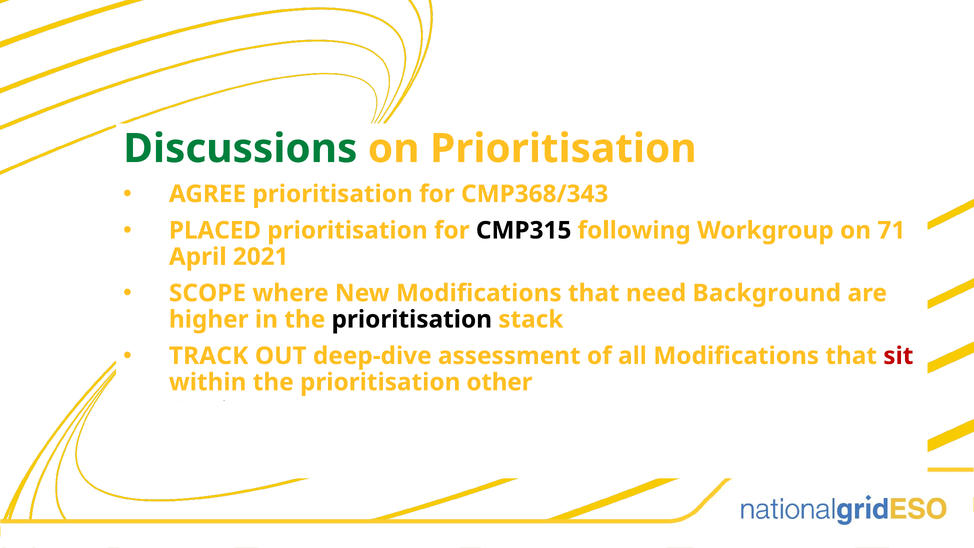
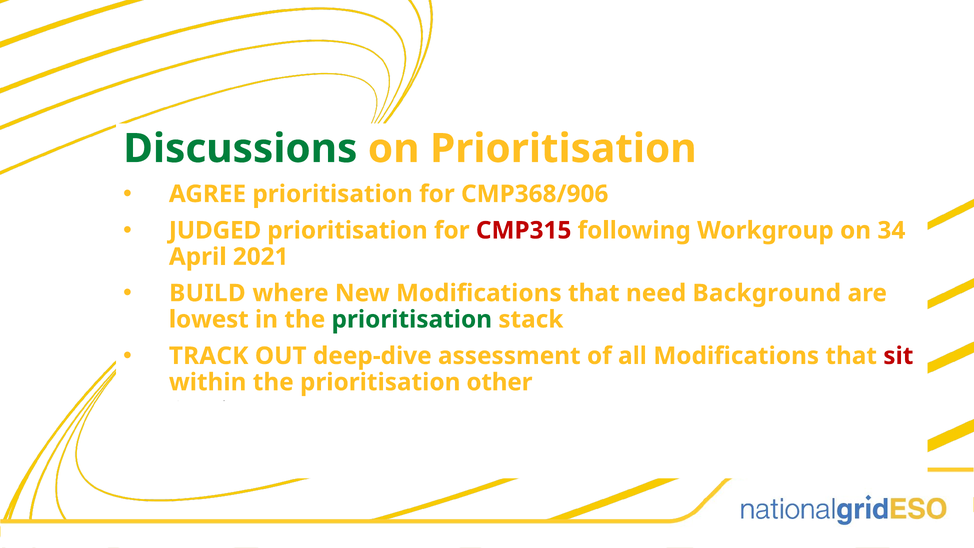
CMP368/343: CMP368/343 -> CMP368/906
PLACED: PLACED -> JUDGED
CMP315 colour: black -> red
71: 71 -> 34
SCOPE: SCOPE -> BUILD
higher: higher -> lowest
prioritisation at (412, 319) colour: black -> green
